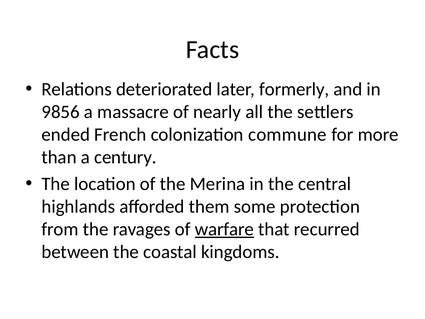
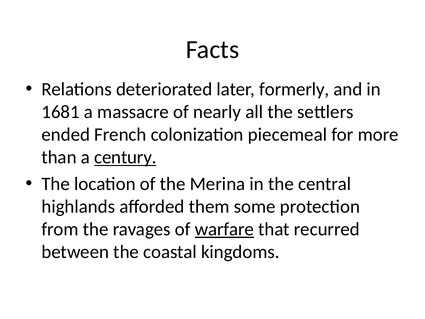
9856: 9856 -> 1681
commune: commune -> piecemeal
century underline: none -> present
